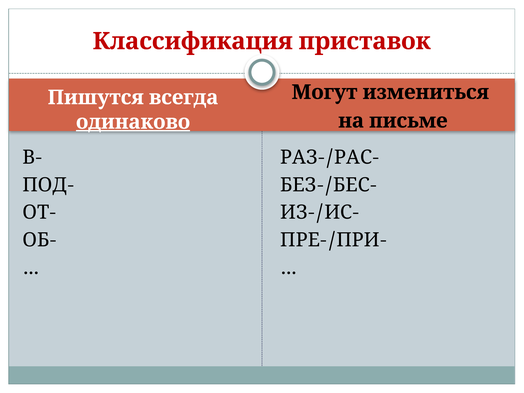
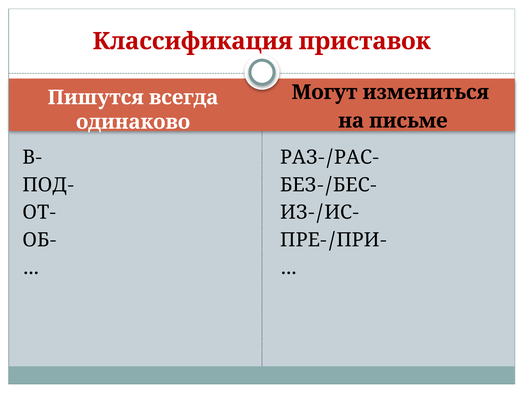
одинаково underline: present -> none
